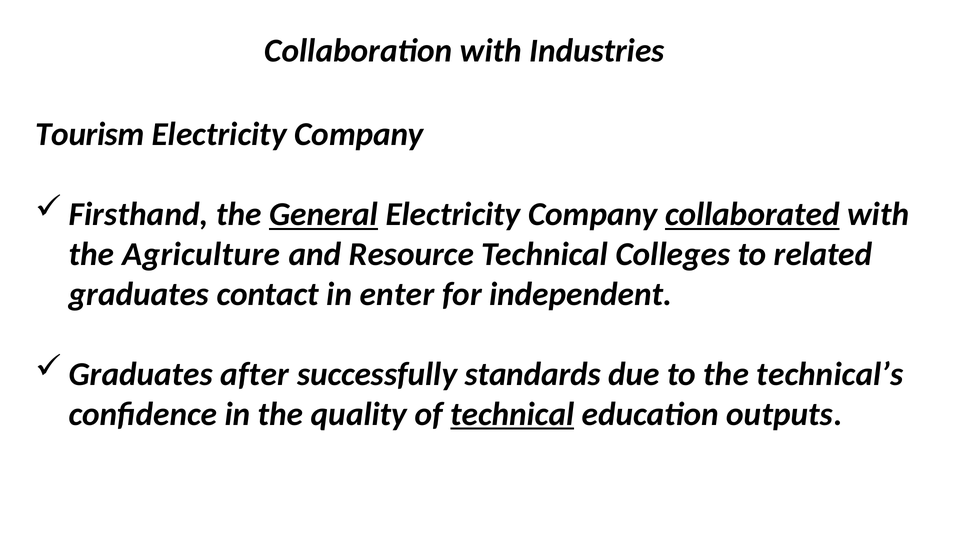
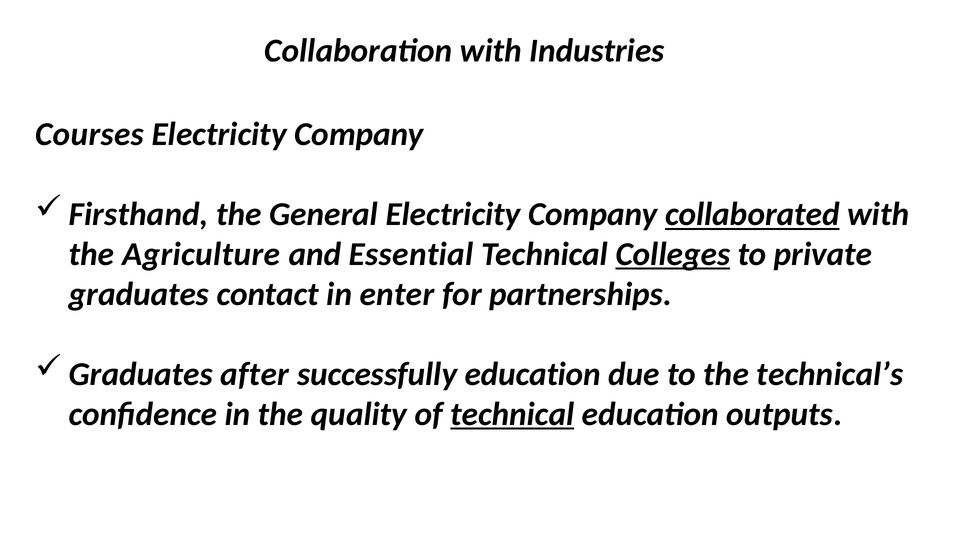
Tourism: Tourism -> Courses
General underline: present -> none
Resource: Resource -> Essential
Colleges underline: none -> present
related: related -> private
independent: independent -> partnerships
successfully standards: standards -> education
